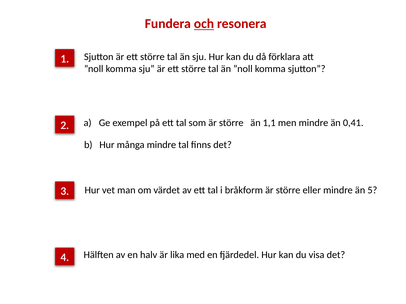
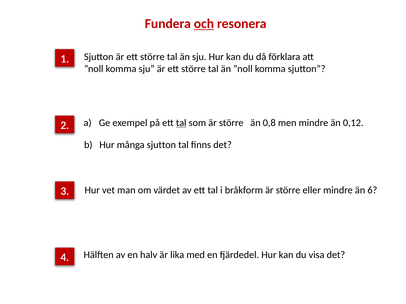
tal at (181, 123) underline: none -> present
1,1: 1,1 -> 0,8
0,41: 0,41 -> 0,12
många mindre: mindre -> sjutton
5: 5 -> 6
